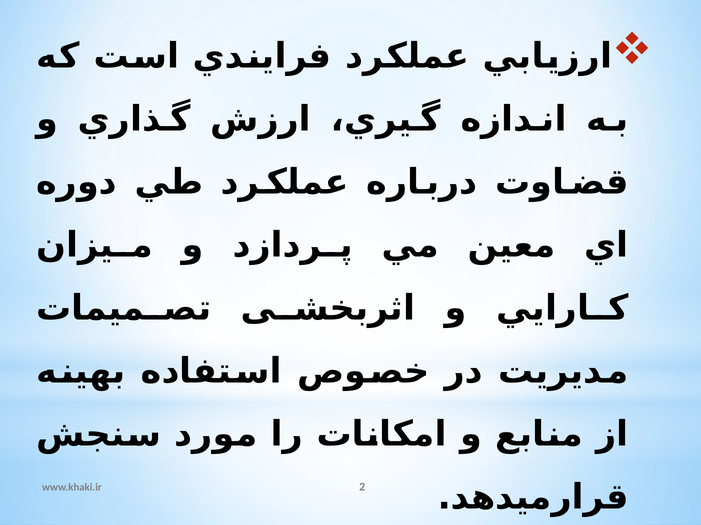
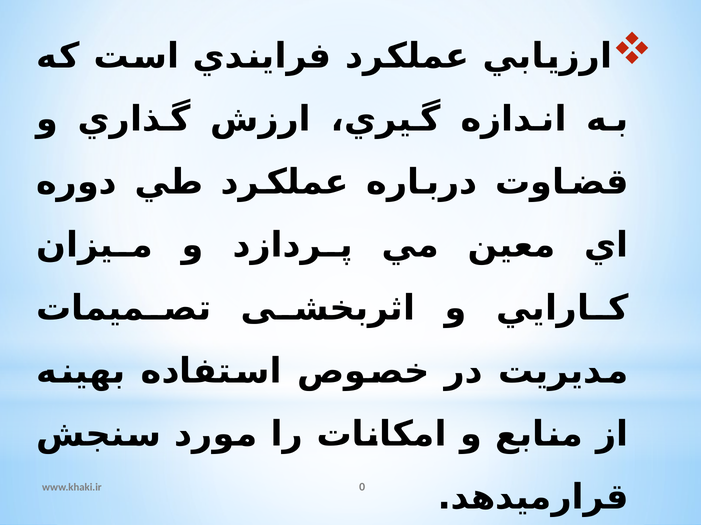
2: 2 -> 0
